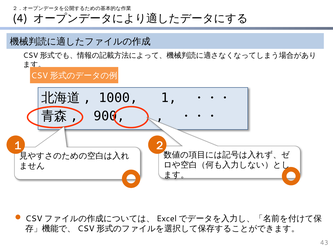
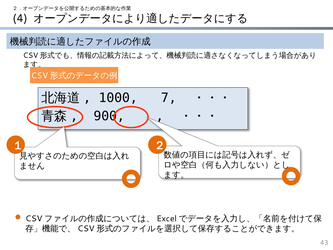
1: 1 -> 7
